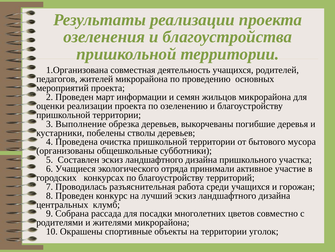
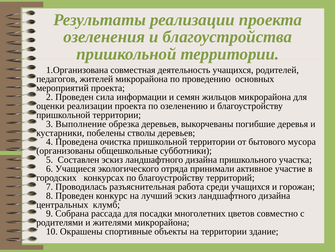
март: март -> сила
уголок: уголок -> здание
